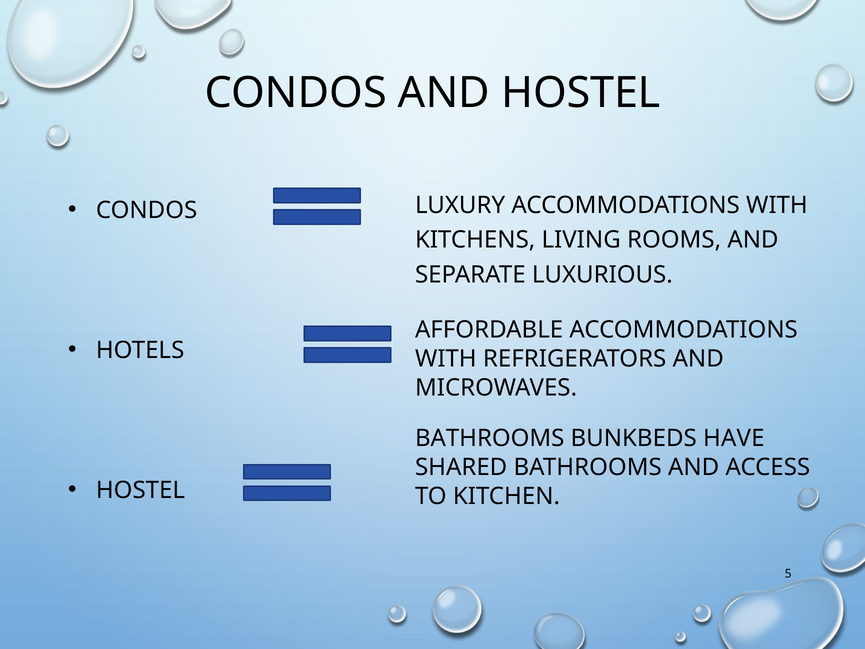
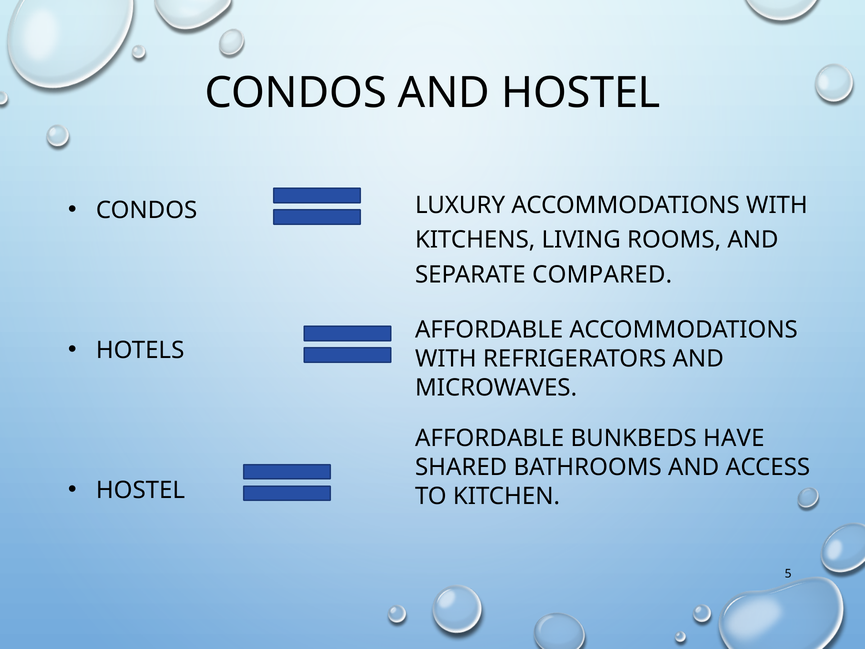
LUXURIOUS: LUXURIOUS -> COMPARED
BATHROOMS at (490, 438): BATHROOMS -> AFFORDABLE
